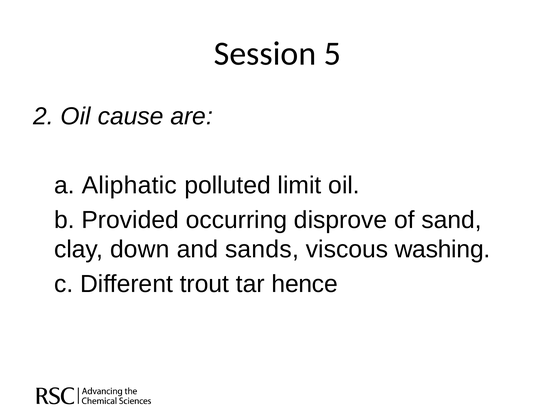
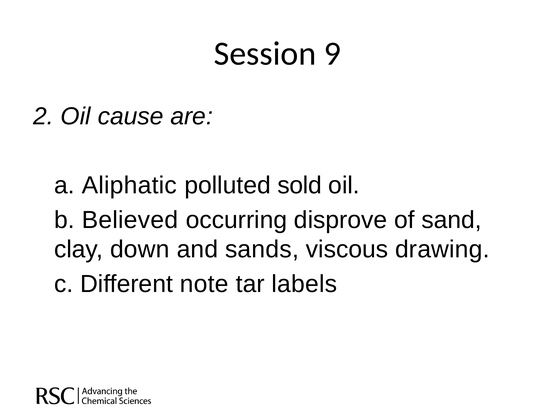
5: 5 -> 9
limit: limit -> sold
Provided: Provided -> Believed
washing: washing -> drawing
trout: trout -> note
hence: hence -> labels
